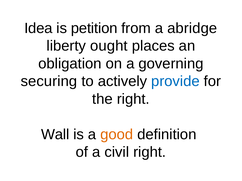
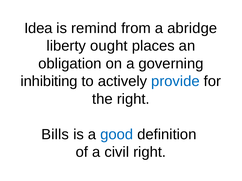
petition: petition -> remind
securing: securing -> inhibiting
Wall: Wall -> Bills
good colour: orange -> blue
